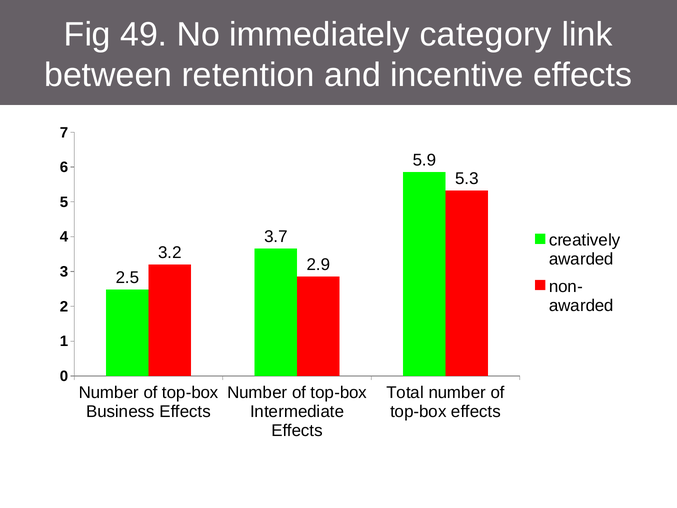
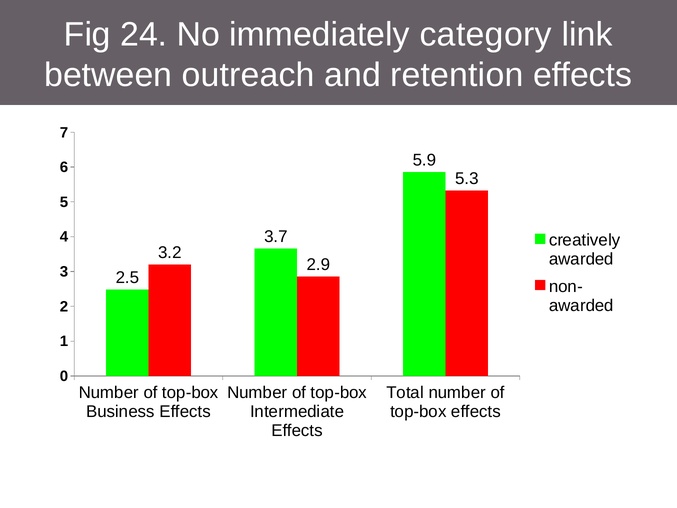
49: 49 -> 24
retention: retention -> outreach
incentive: incentive -> retention
